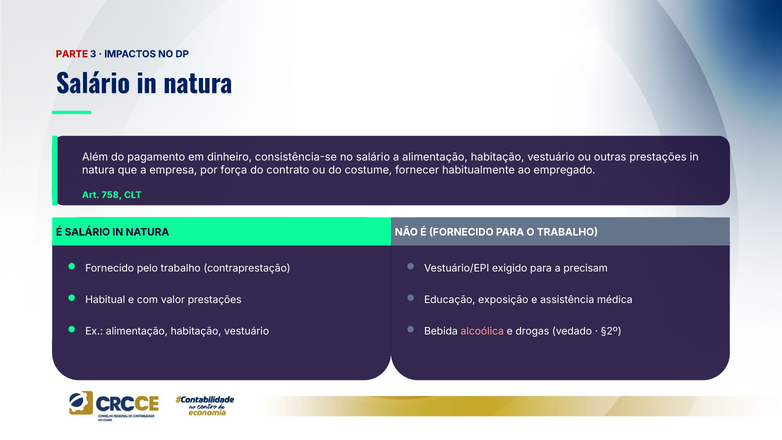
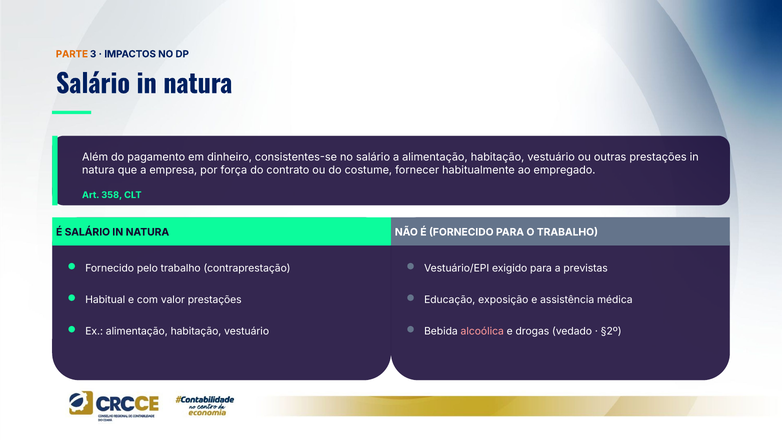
PARTE colour: red -> orange
consistência-se: consistência-se -> consistentes-se
758: 758 -> 358
precisam: precisam -> previstas
